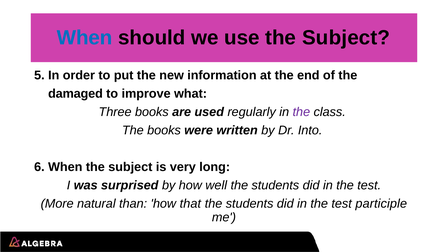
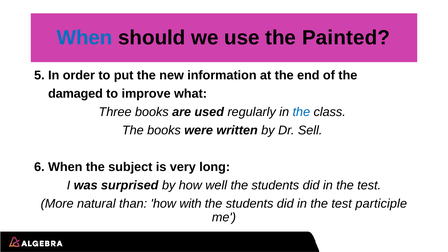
use the Subject: Subject -> Painted
the at (301, 112) colour: purple -> blue
Into: Into -> Sell
that: that -> with
